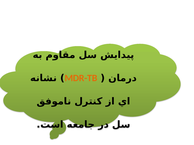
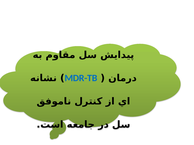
MDR-TB colour: orange -> blue
